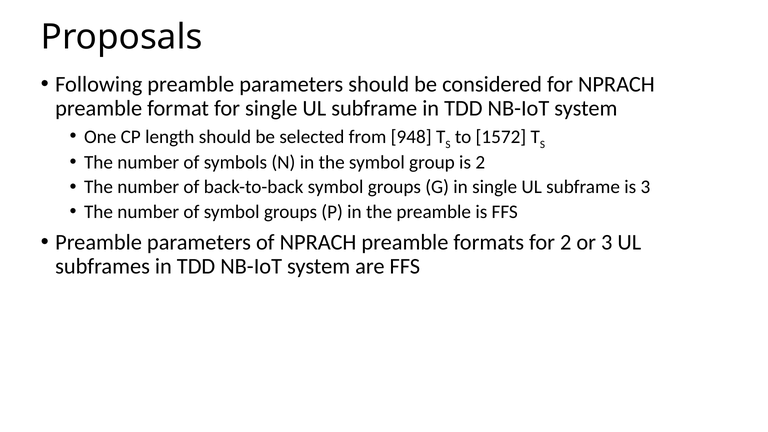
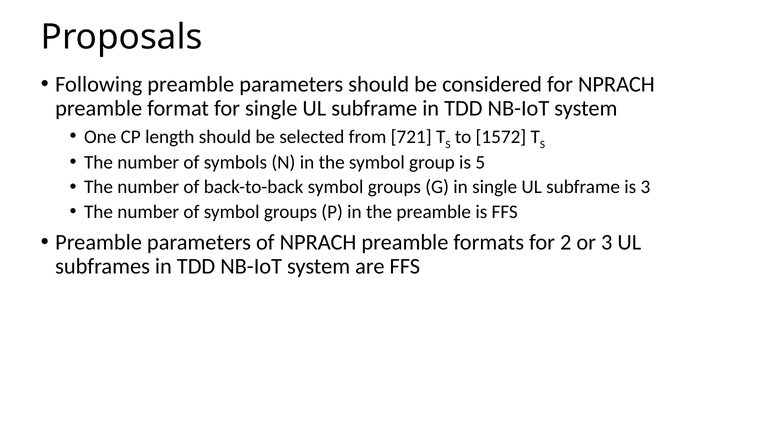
948: 948 -> 721
is 2: 2 -> 5
